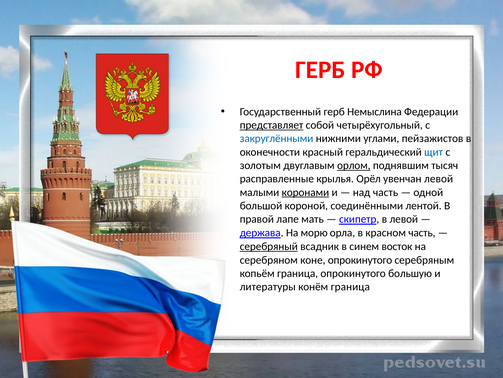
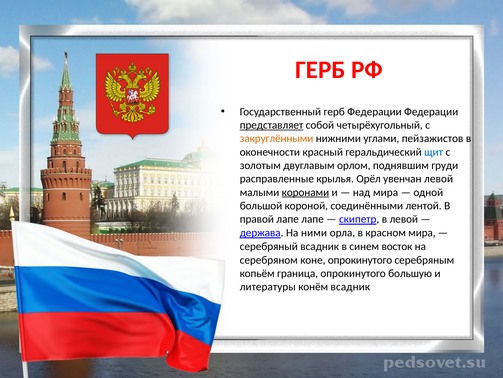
герб Немыслина: Немыслина -> Федерации
закруглёнными colour: blue -> orange
орлом underline: present -> none
тысяч: тысяч -> груди
над часть: часть -> мира
лапе мать: мать -> лапе
морю: морю -> ними
красном часть: часть -> мира
серебряный underline: present -> none
конём граница: граница -> всадник
